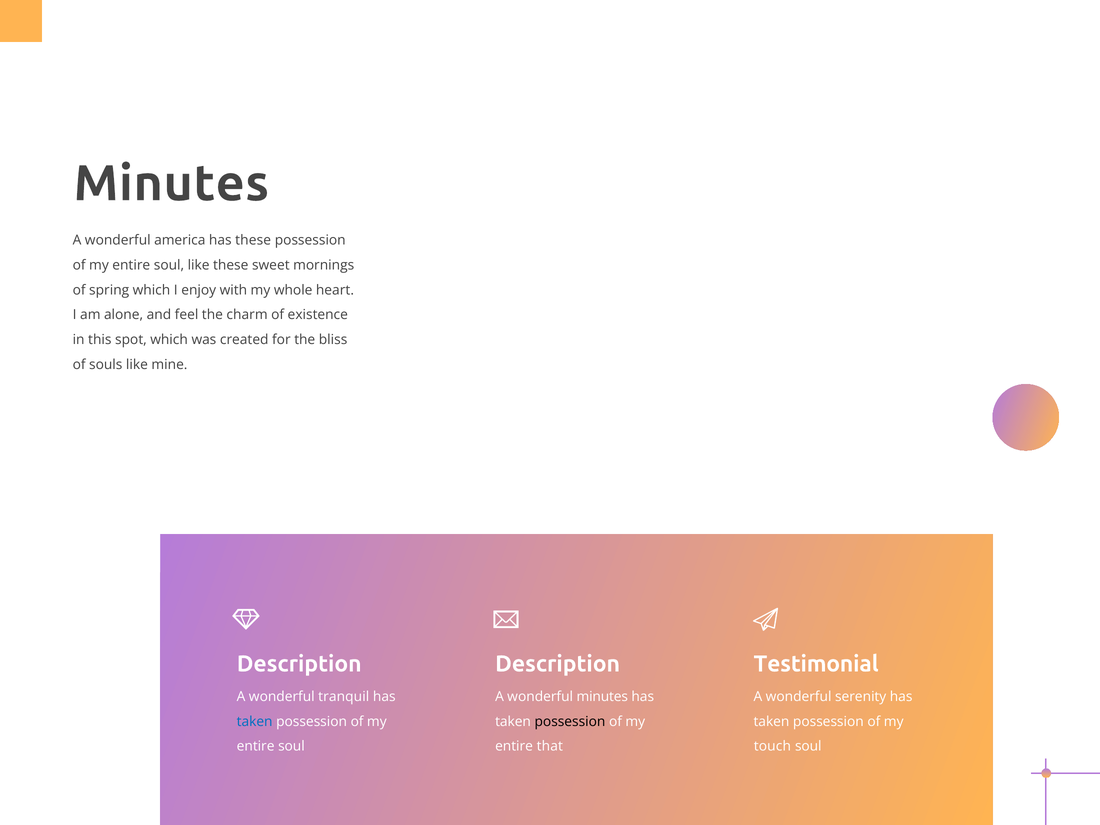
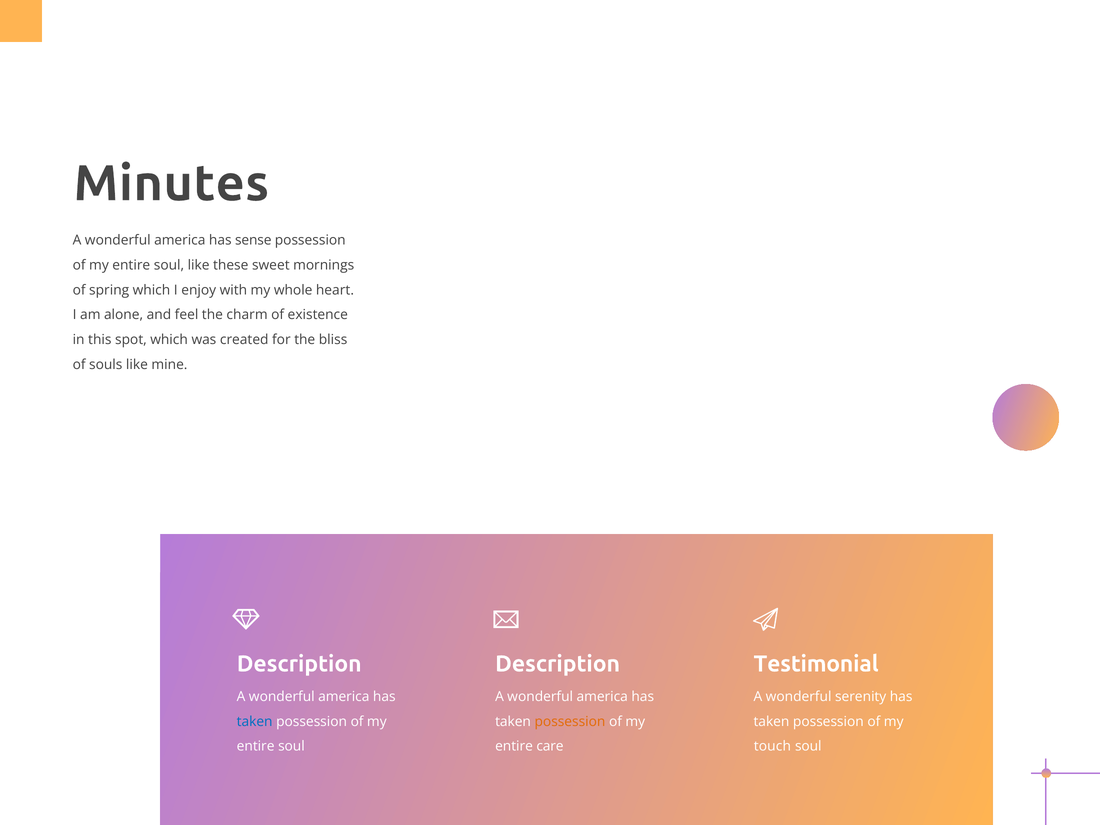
has these: these -> sense
tranquil at (344, 697): tranquil -> america
minutes at (602, 697): minutes -> america
possession at (570, 722) colour: black -> orange
that: that -> care
